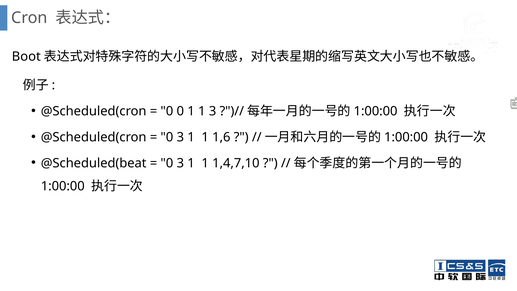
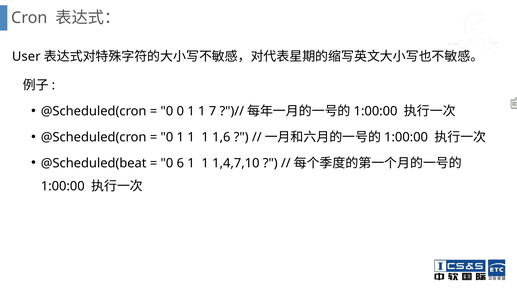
Boot: Boot -> User
1 3: 3 -> 7
3 at (180, 137): 3 -> 1
3 at (180, 163): 3 -> 6
